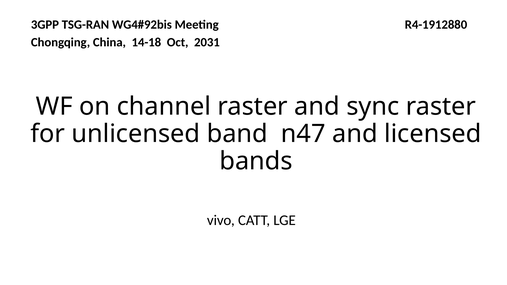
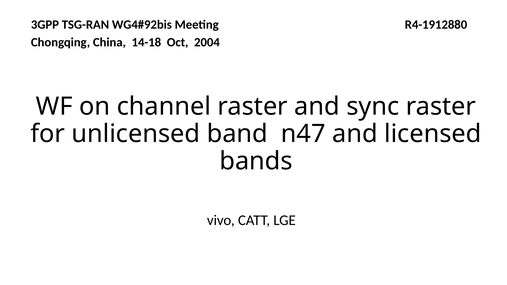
2031: 2031 -> 2004
